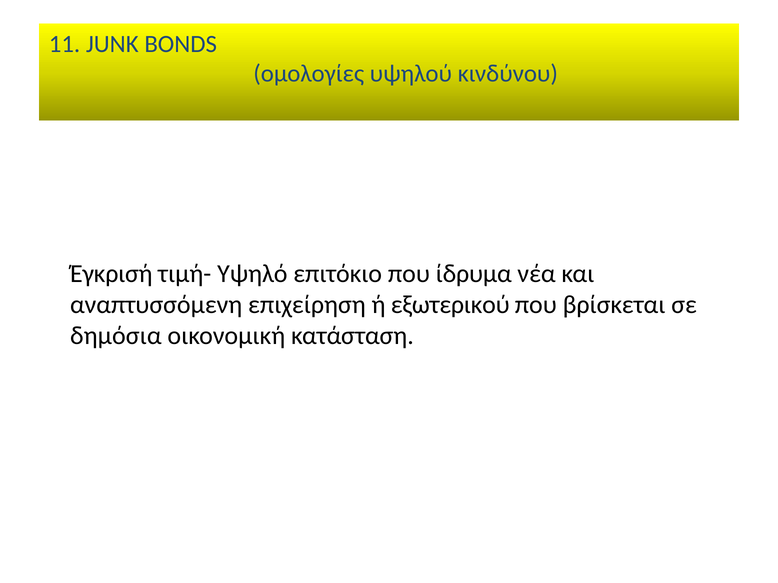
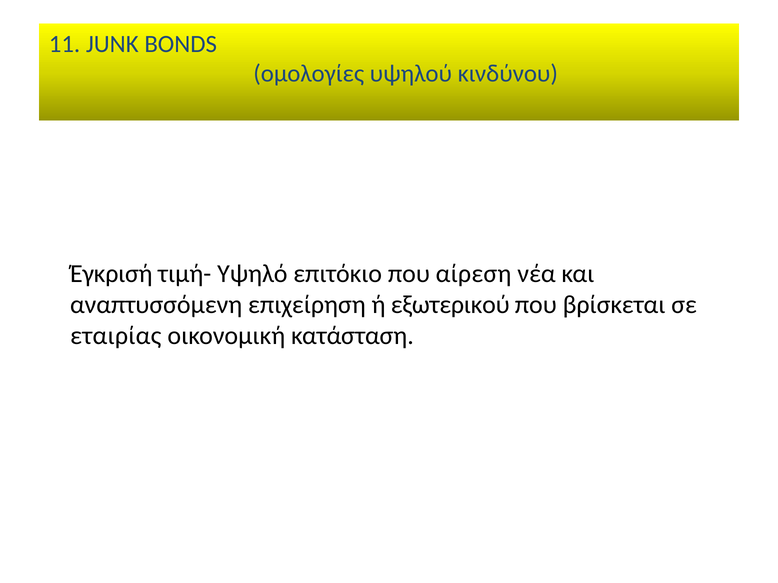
ίδρυμα: ίδρυμα -> αίρεση
δημόσια: δημόσια -> εταιρίας
